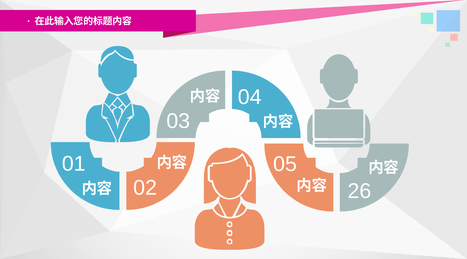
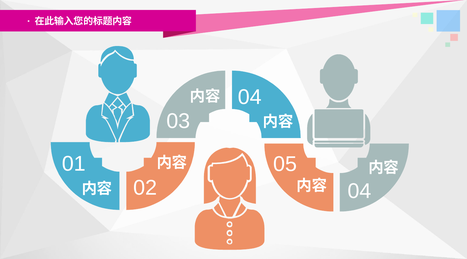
26 at (359, 191): 26 -> 04
